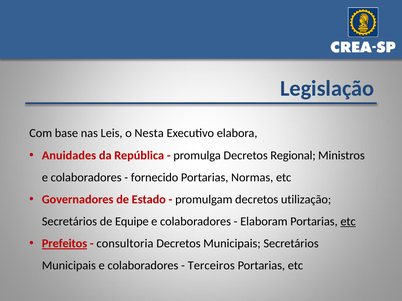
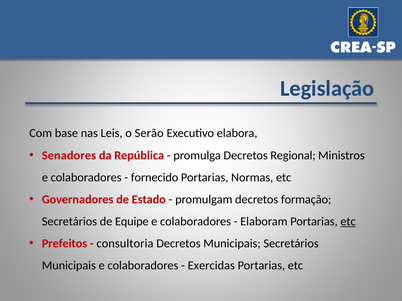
Nesta: Nesta -> Serão
Anuidades: Anuidades -> Senadores
utilização: utilização -> formação
Prefeitos underline: present -> none
Terceiros: Terceiros -> Exercidas
